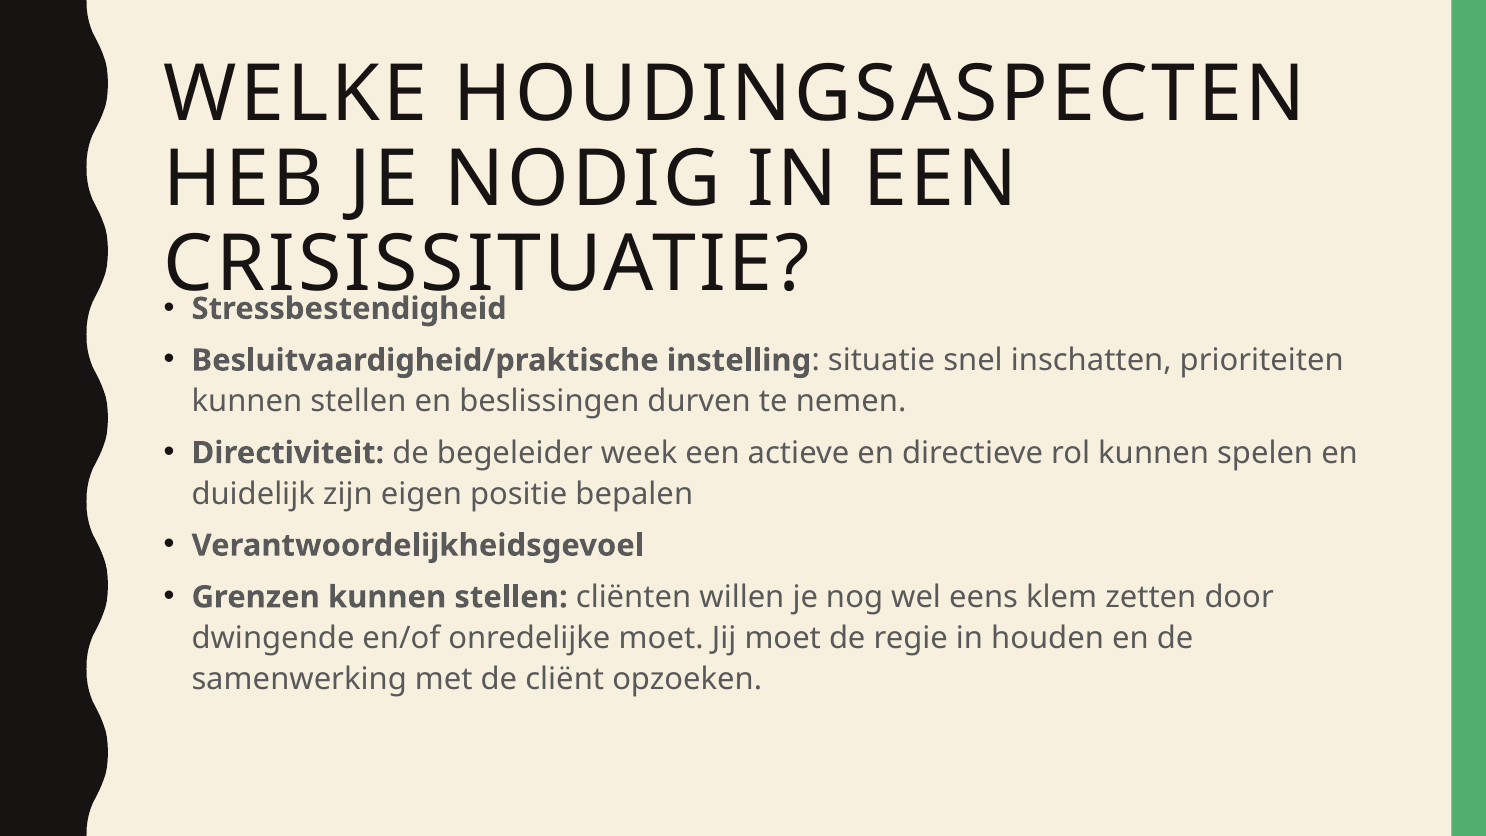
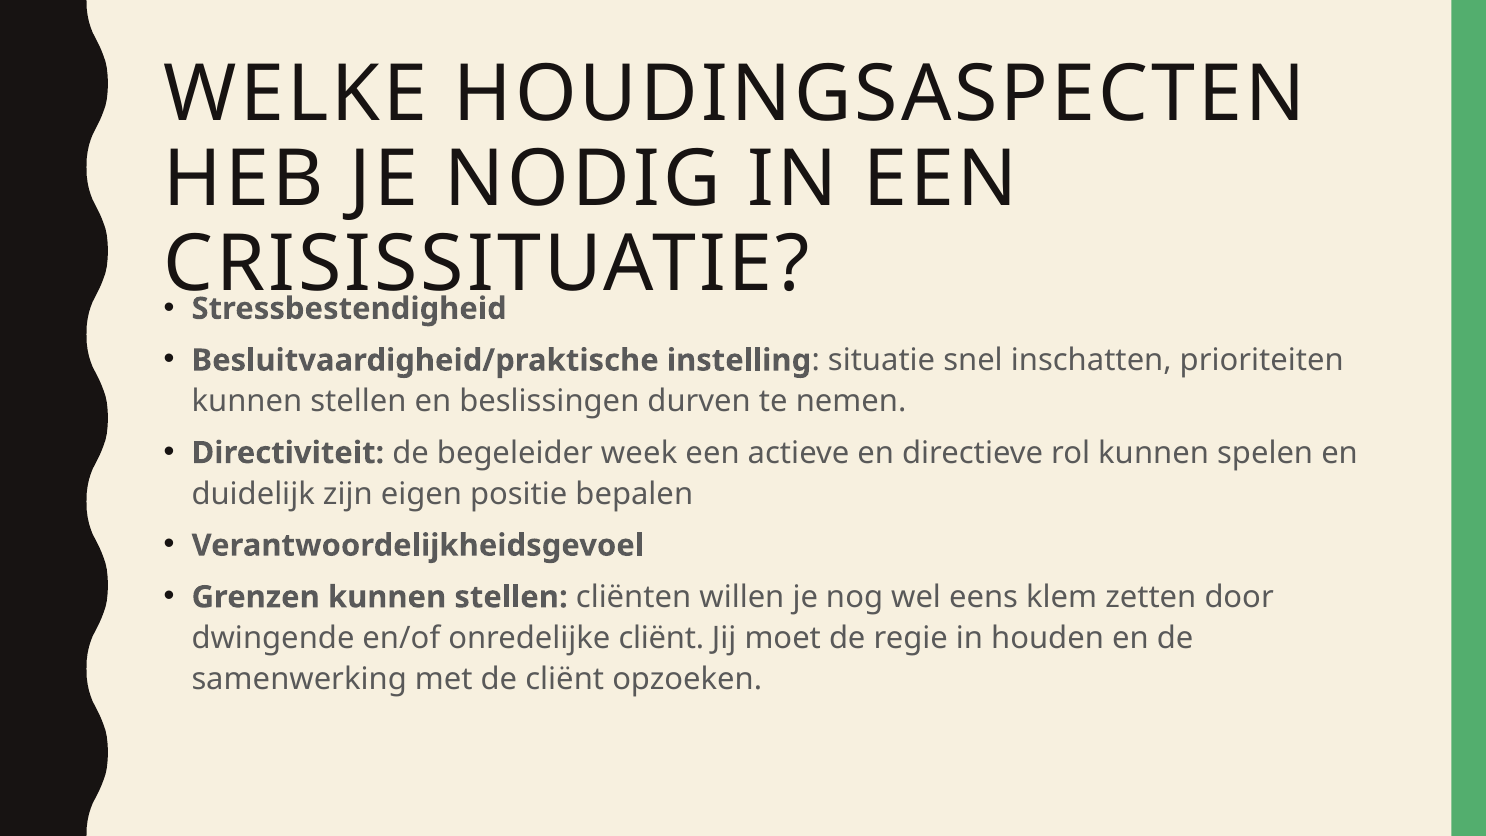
onredelijke moet: moet -> cliënt
